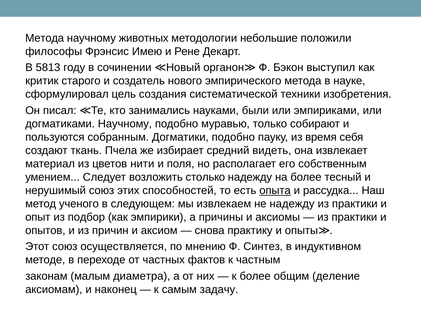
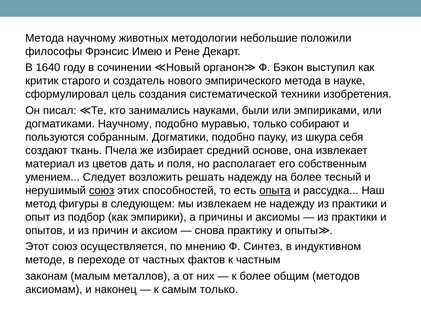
5813: 5813 -> 1640
время: время -> шкура
видеть: видеть -> основе
нити: нити -> дать
столько: столько -> решать
союз at (102, 190) underline: none -> present
ученого: ученого -> фигуры
диаметра: диаметра -> металлов
деление: деление -> методов
самым задачу: задачу -> только
